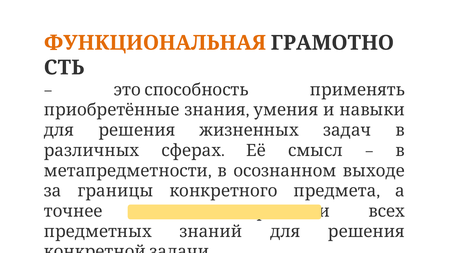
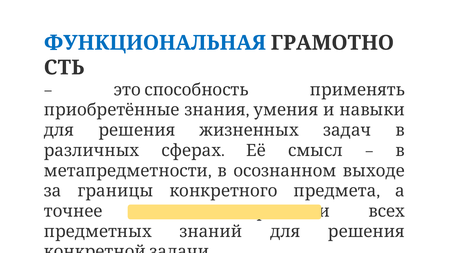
ФУНКЦИОНАЛЬНАЯ colour: orange -> blue
